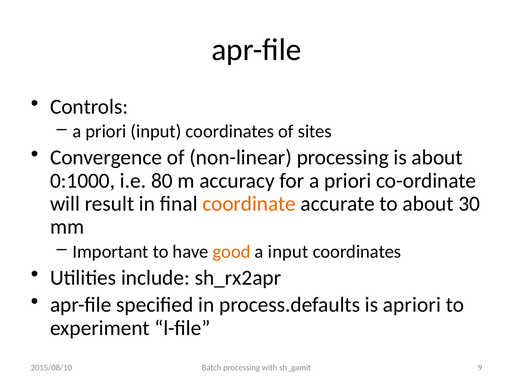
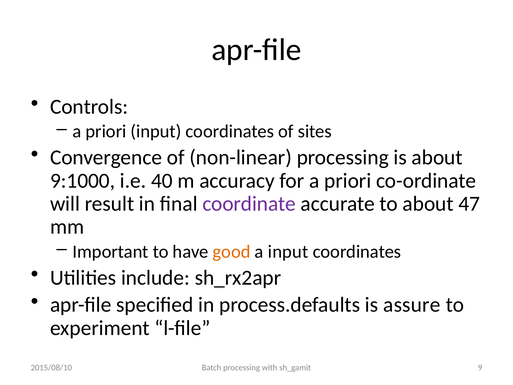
0:1000: 0:1000 -> 9:1000
80: 80 -> 40
coordinate colour: orange -> purple
30: 30 -> 47
apriori: apriori -> assure
